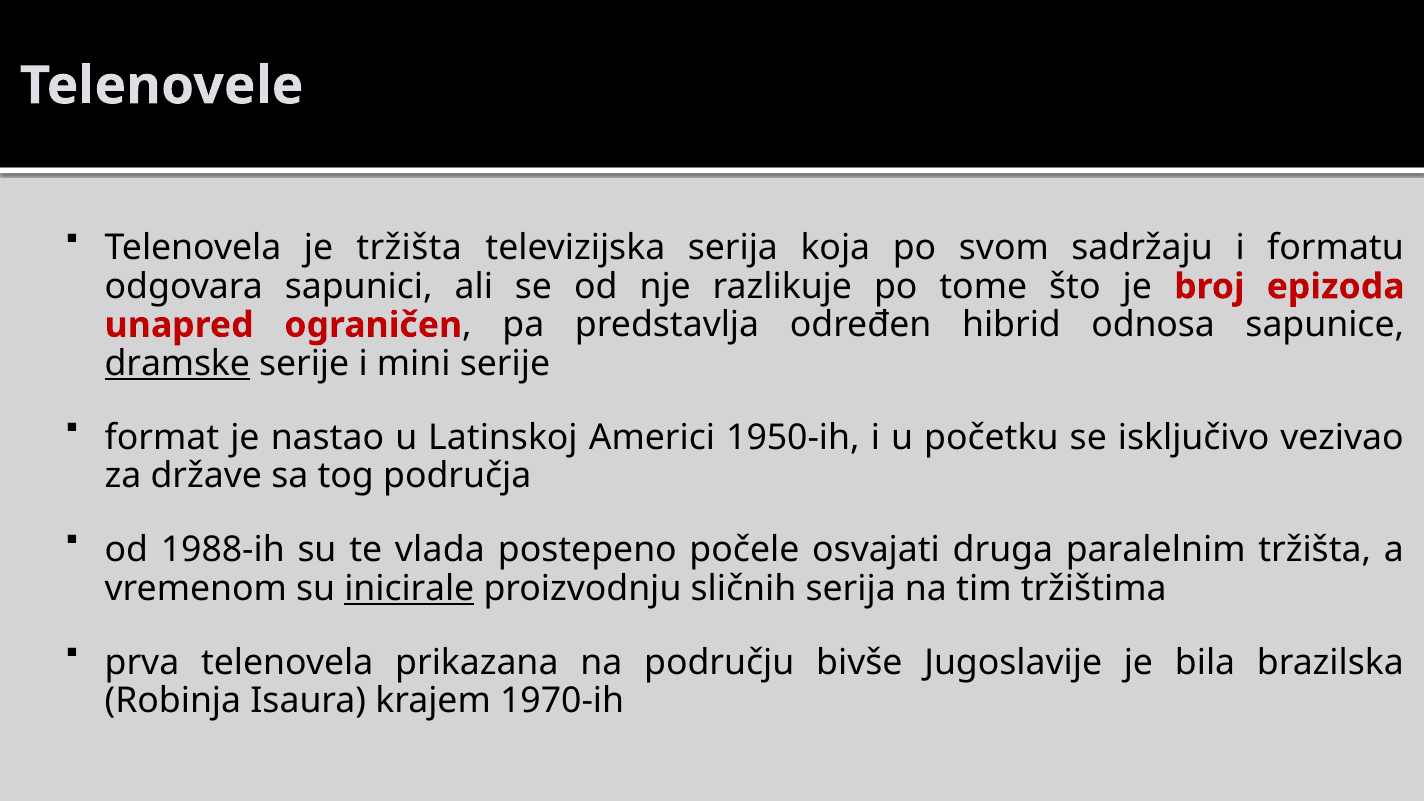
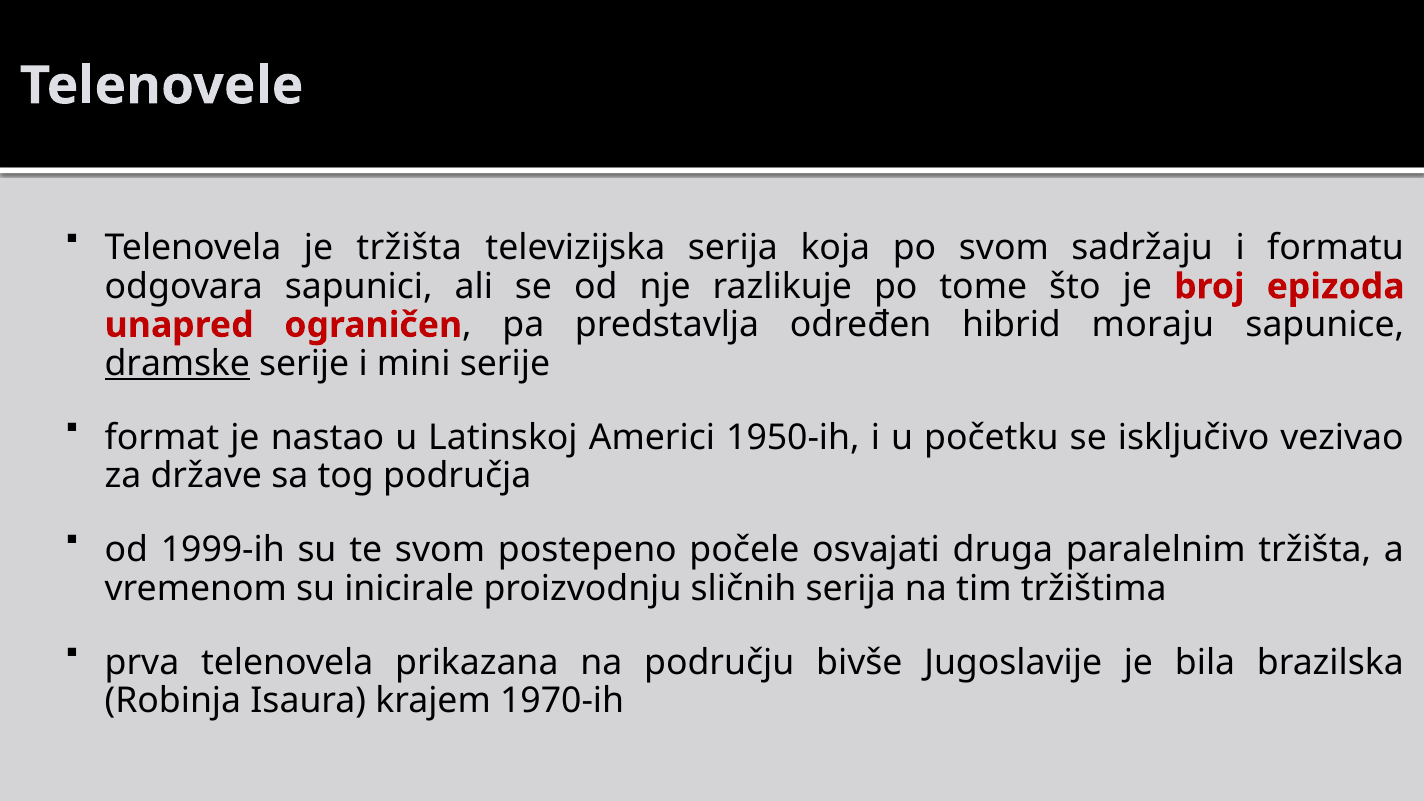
odnosa: odnosa -> moraju
1988-ih: 1988-ih -> 1999-ih
te vlada: vlada -> svom
inicirale underline: present -> none
